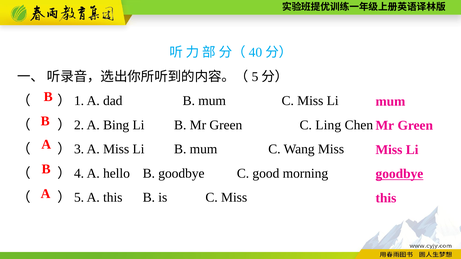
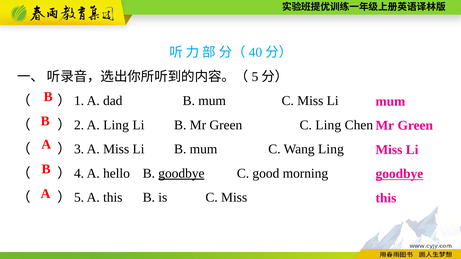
A Bing: Bing -> Ling
Wang Miss: Miss -> Ling
goodbye at (181, 174) underline: none -> present
